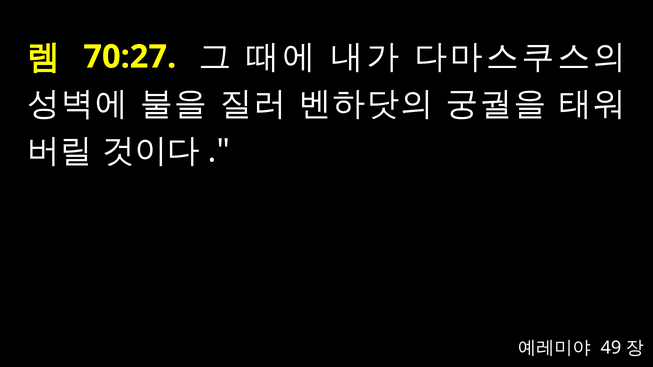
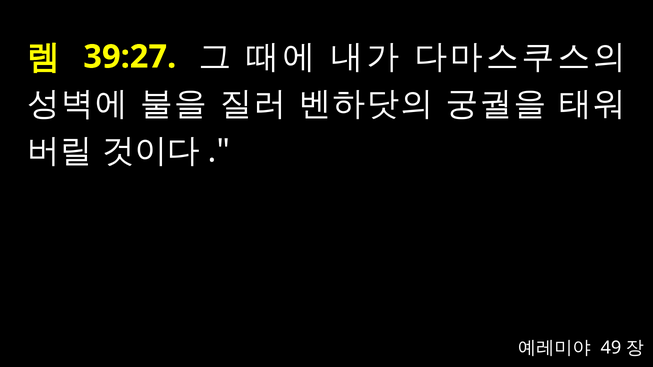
70:27: 70:27 -> 39:27
